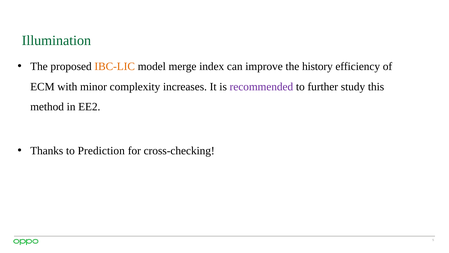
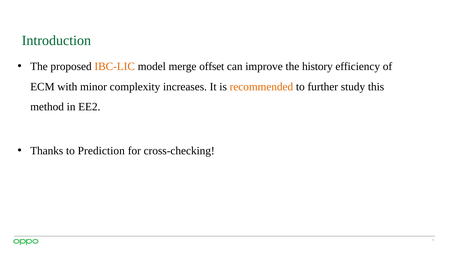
Illumination: Illumination -> Introduction
index: index -> offset
recommended colour: purple -> orange
